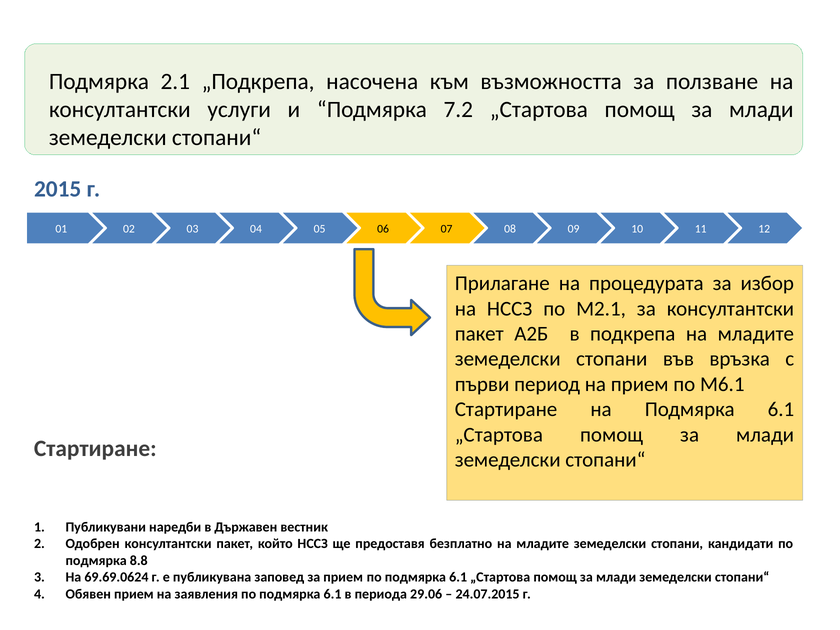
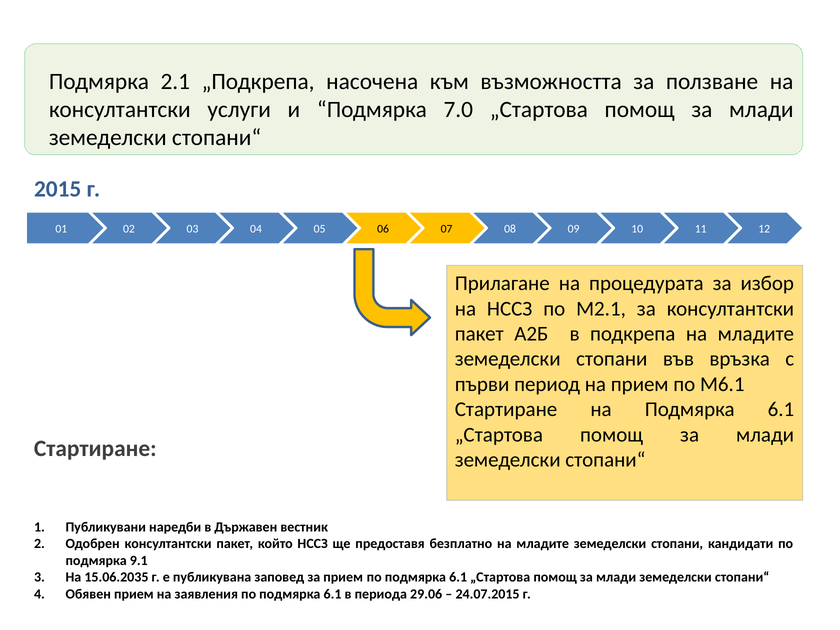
7.2: 7.2 -> 7.0
8.8: 8.8 -> 9.1
69.69.0624: 69.69.0624 -> 15.06.2035
